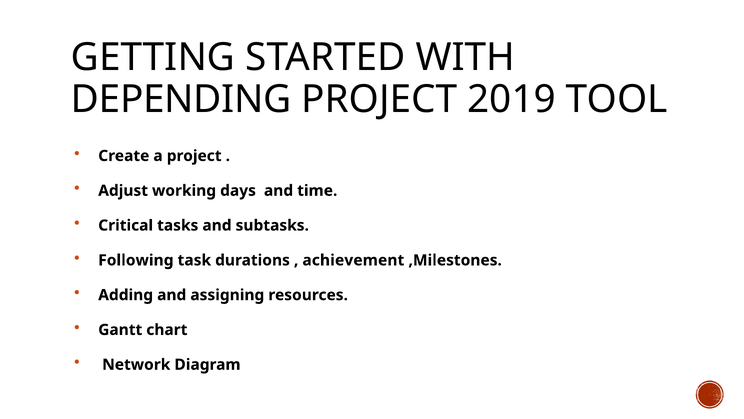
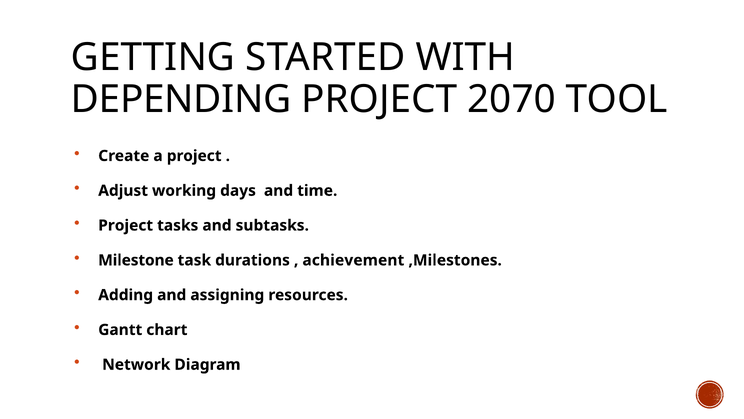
2019: 2019 -> 2070
Critical at (126, 225): Critical -> Project
Following: Following -> Milestone
